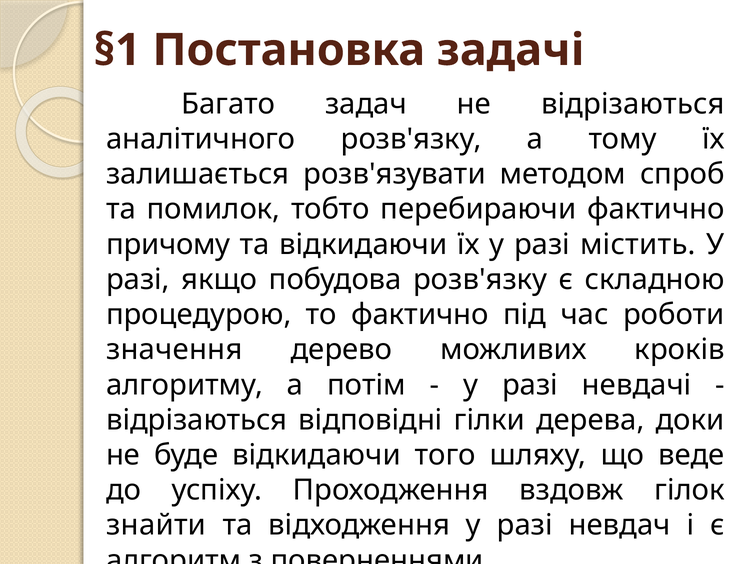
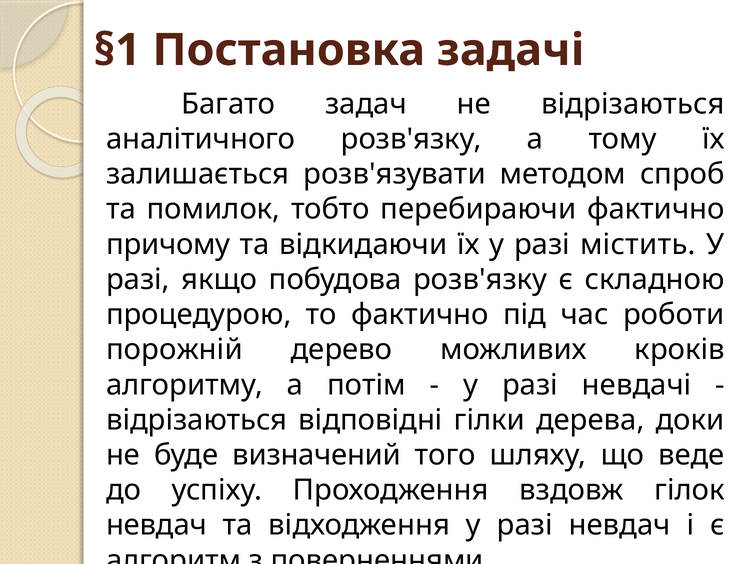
значення: значення -> порожній
буде відкидаючи: відкидаючи -> визначений
знайти at (156, 526): знайти -> невдач
